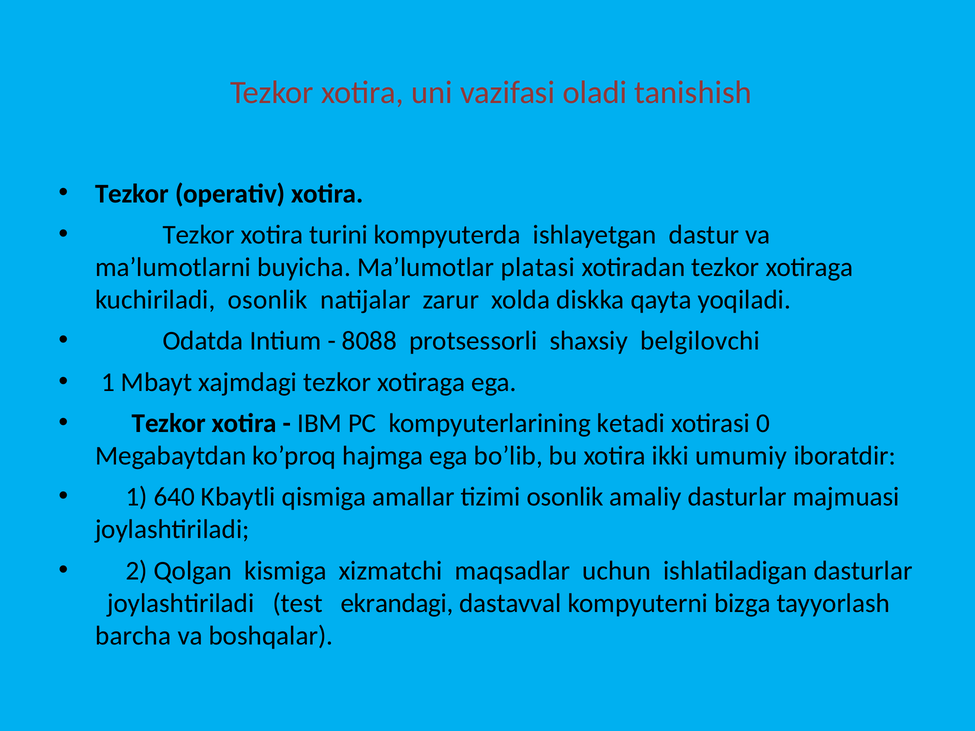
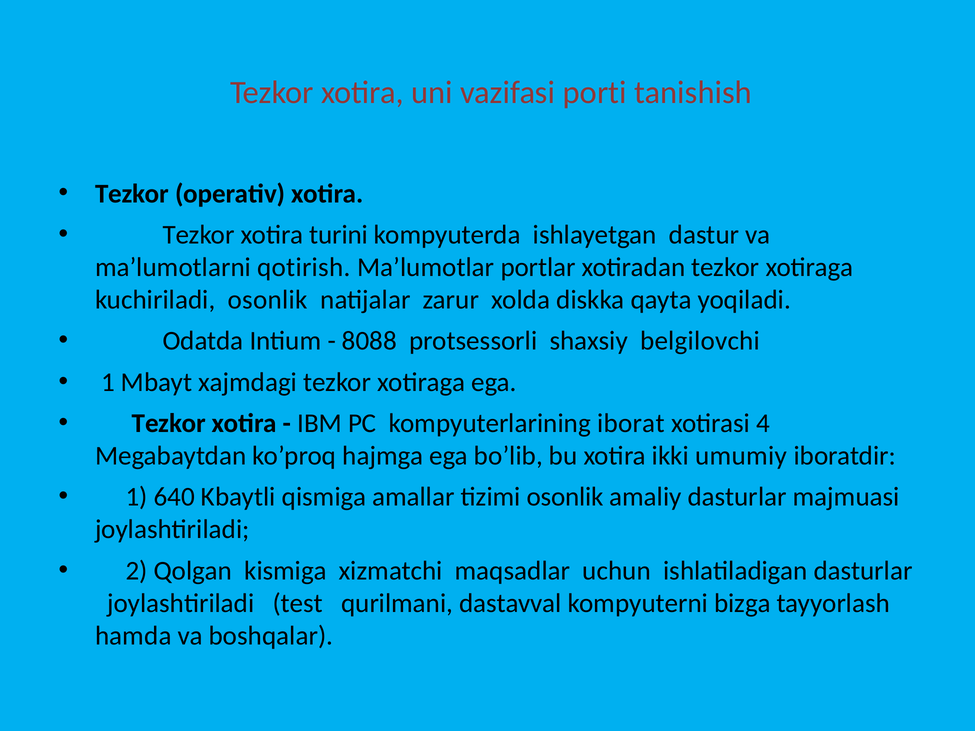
oladi: oladi -> porti
buyicha: buyicha -> qotirish
platasi: platasi -> portlar
ketadi: ketadi -> iborat
0: 0 -> 4
ekrandagi: ekrandagi -> qurilmani
barcha: barcha -> hamda
